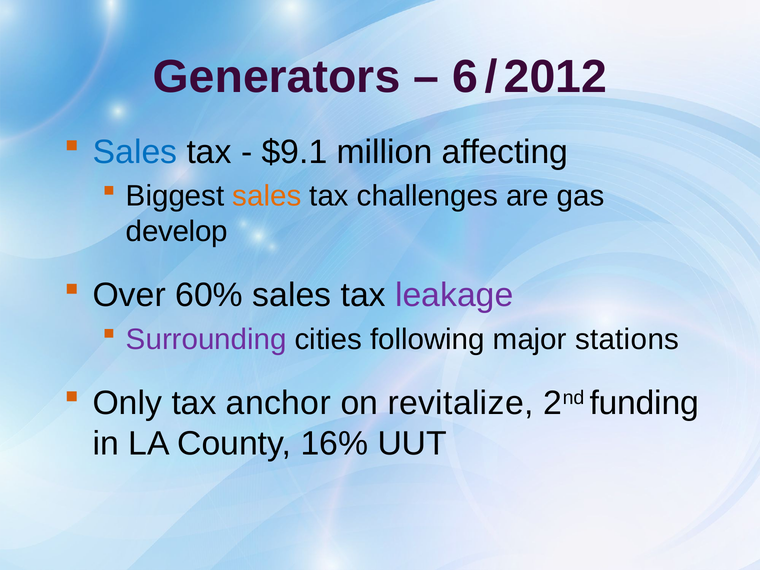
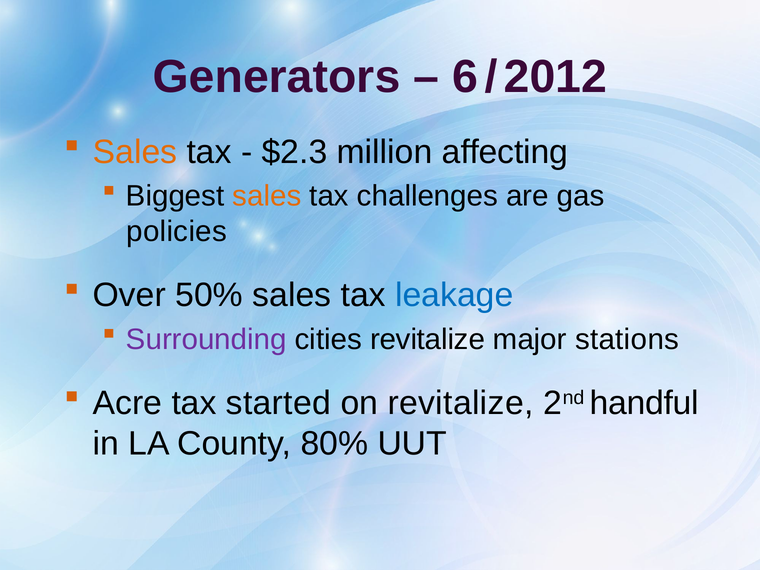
Sales at (135, 152) colour: blue -> orange
$9.1: $9.1 -> $2.3
develop: develop -> policies
60%: 60% -> 50%
leakage colour: purple -> blue
cities following: following -> revitalize
Only: Only -> Acre
anchor: anchor -> started
funding: funding -> handful
16%: 16% -> 80%
